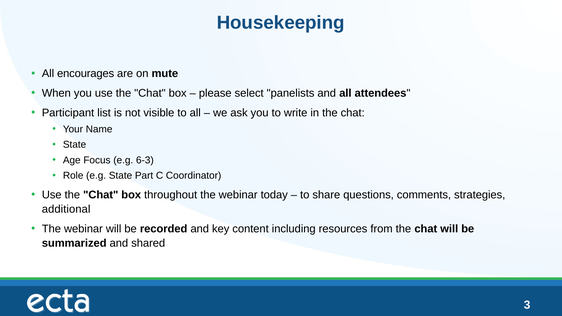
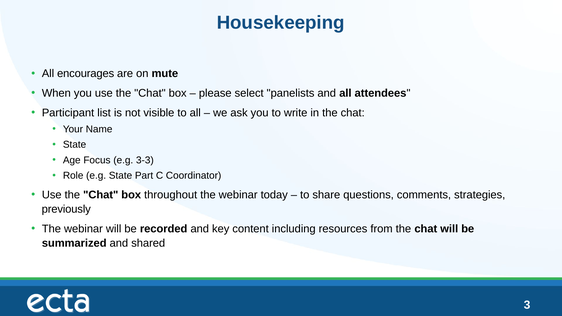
6-3: 6-3 -> 3-3
additional: additional -> previously
